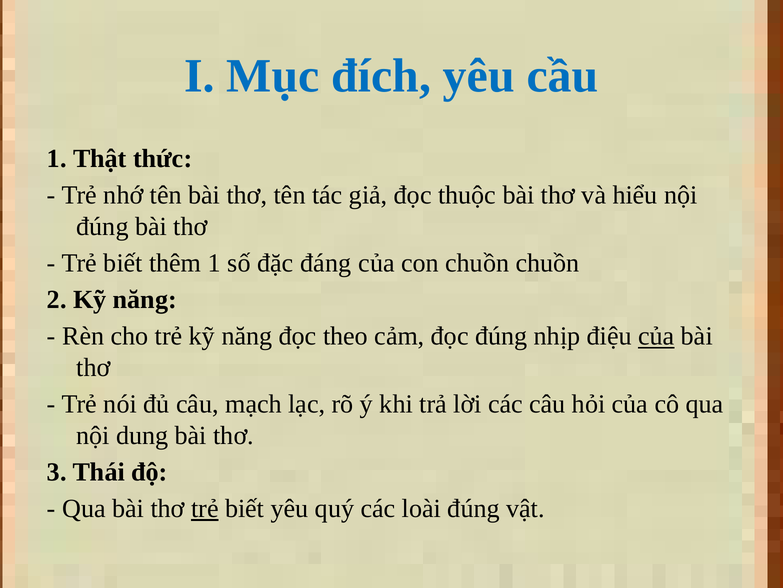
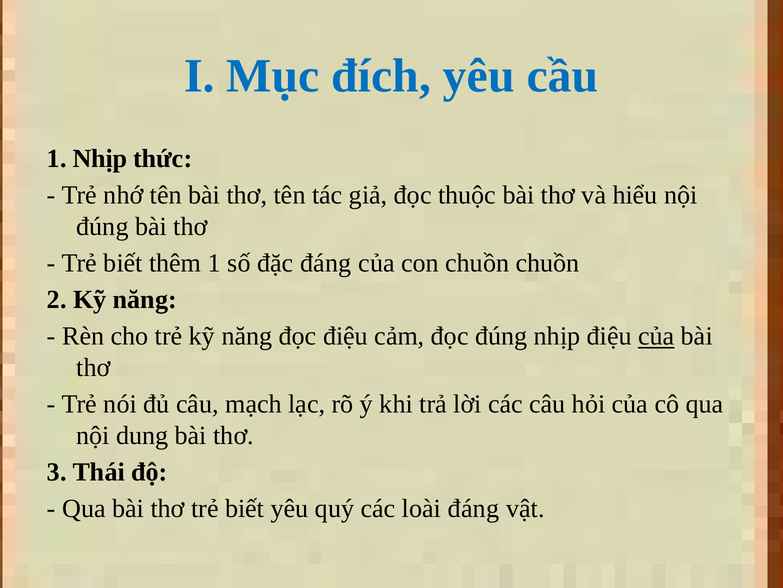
1 Thật: Thật -> Nhịp
đọc theo: theo -> điệu
trẻ at (205, 508) underline: present -> none
loài đúng: đúng -> đáng
